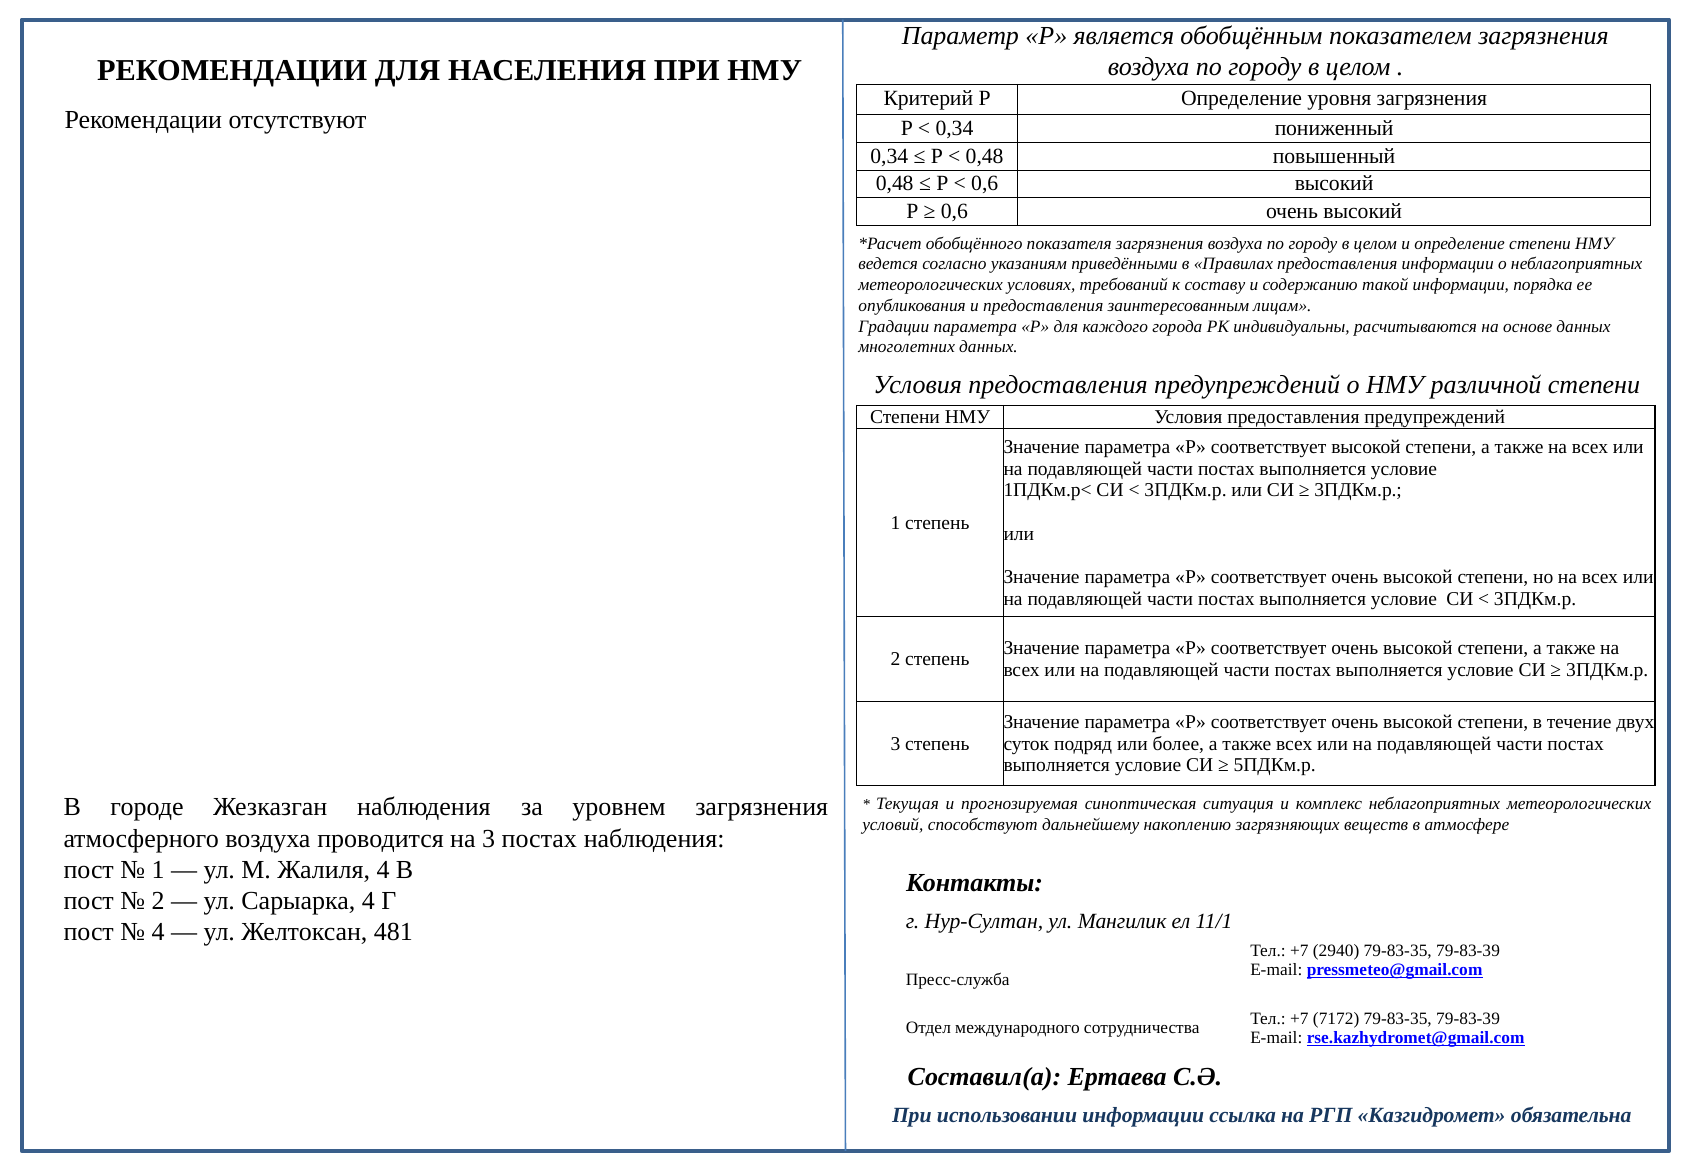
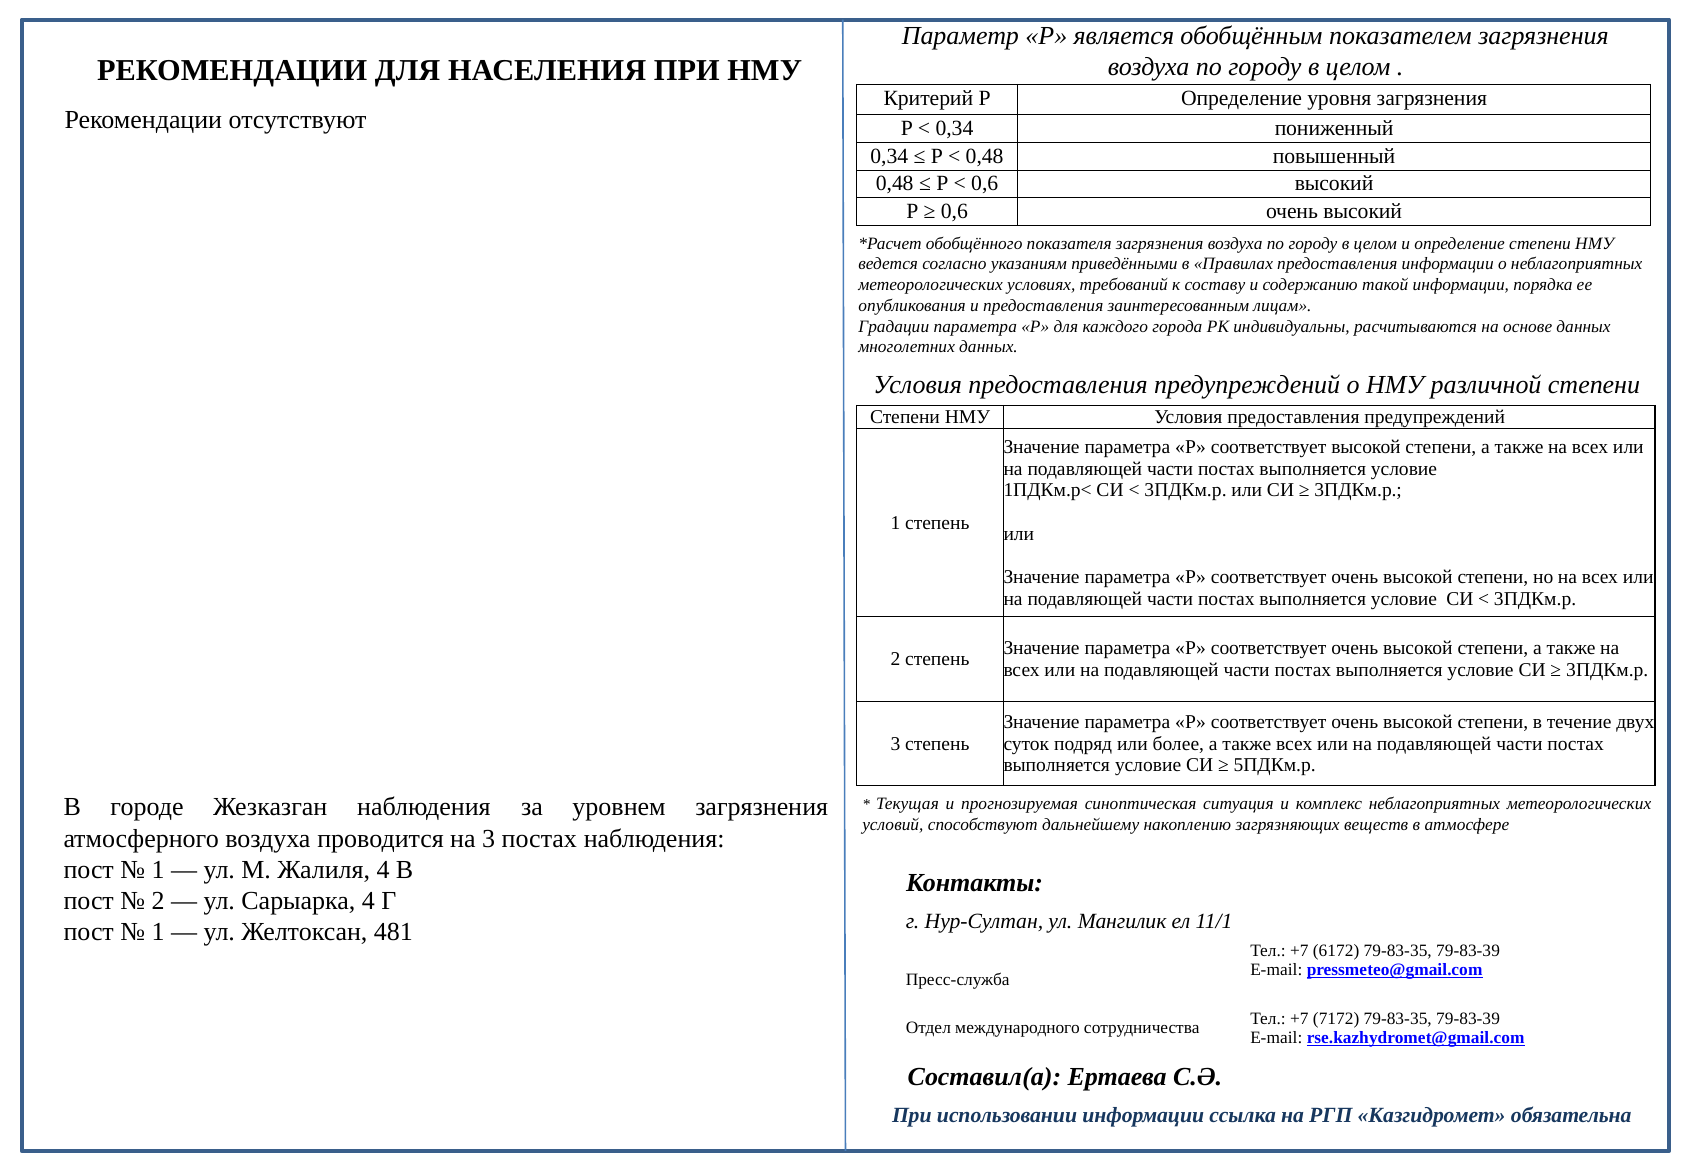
4 at (158, 932): 4 -> 1
2940: 2940 -> 6172
